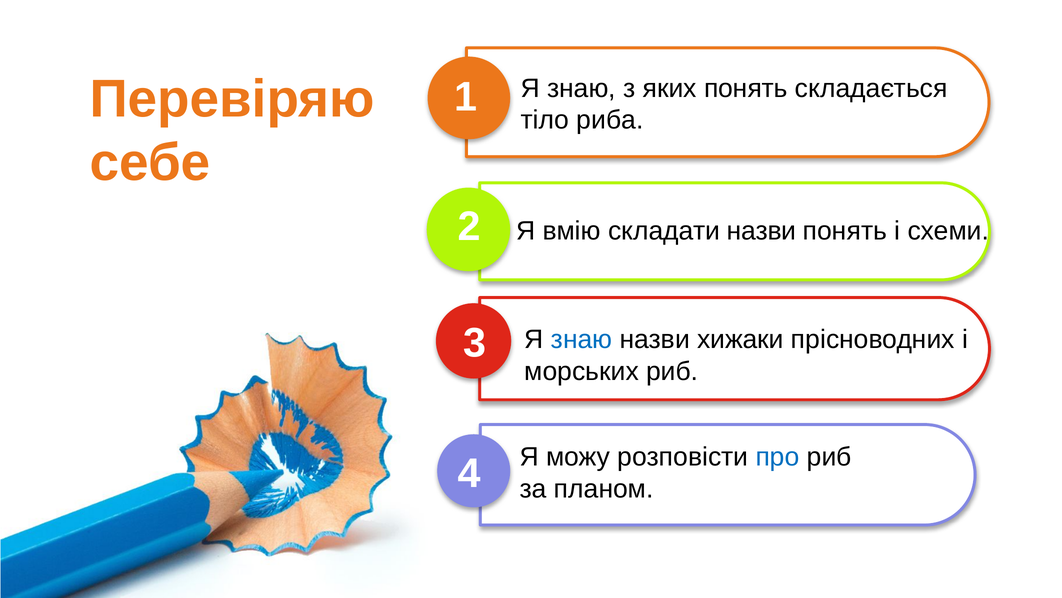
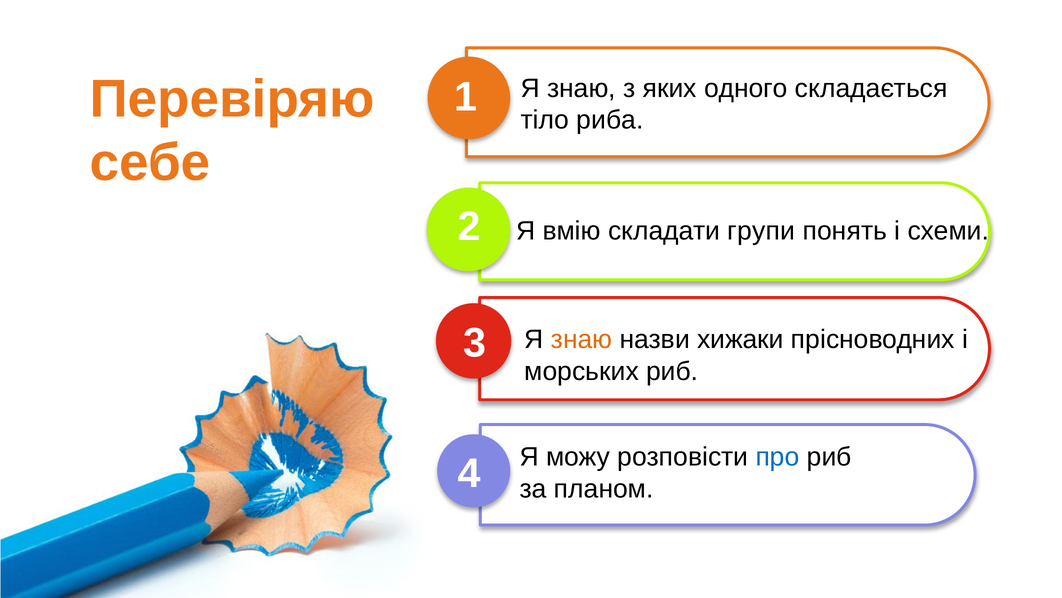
яких понять: понять -> одного
складати назви: назви -> групи
знаю at (582, 339) colour: blue -> orange
